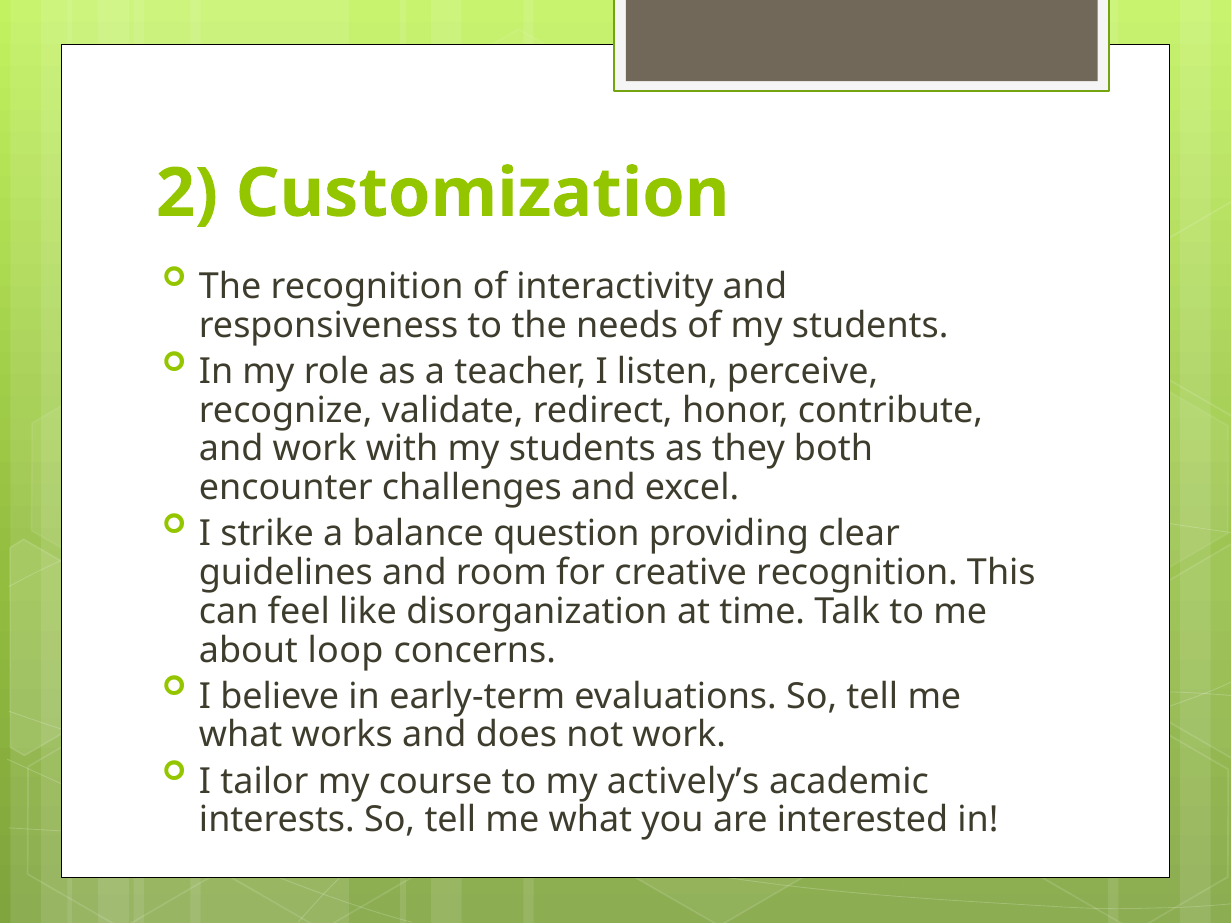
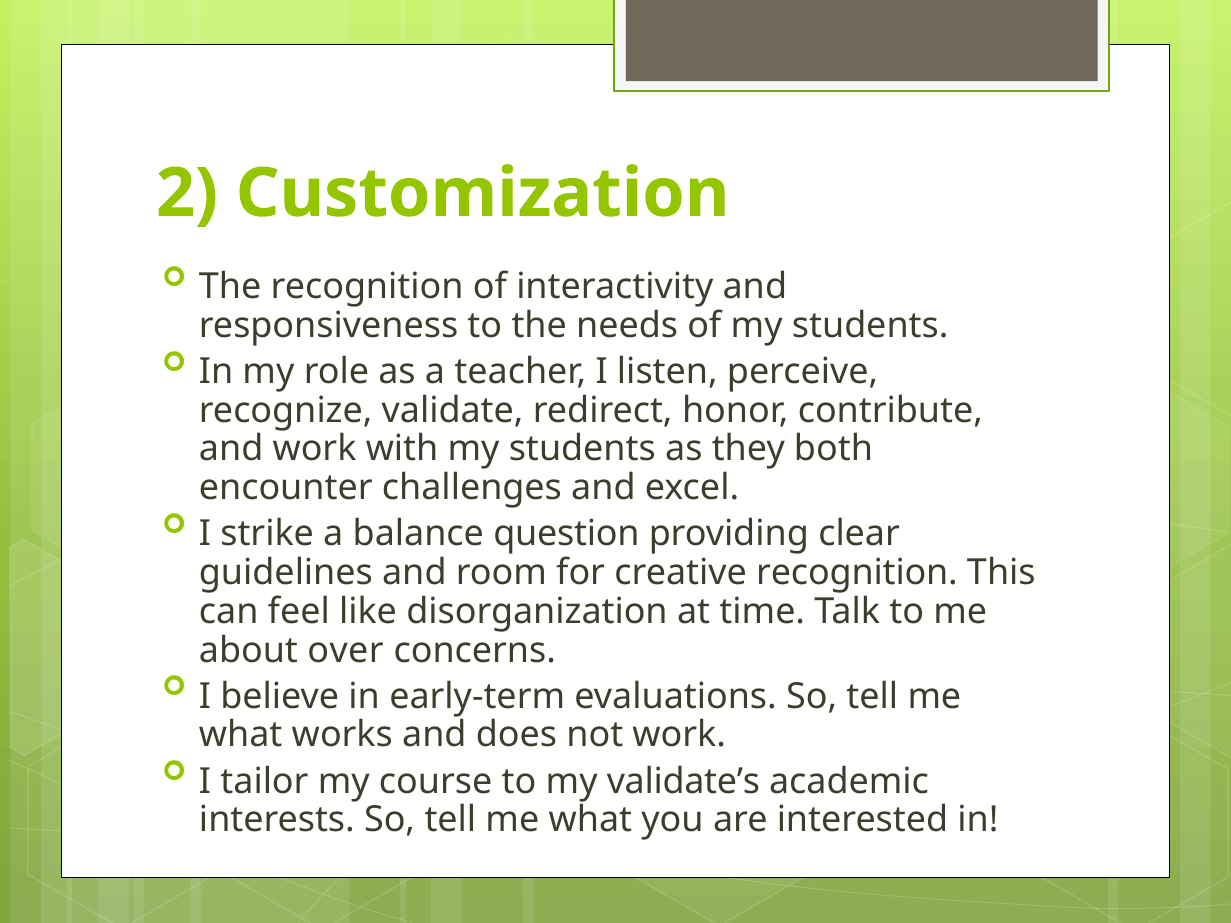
loop: loop -> over
actively’s: actively’s -> validate’s
